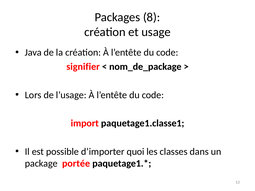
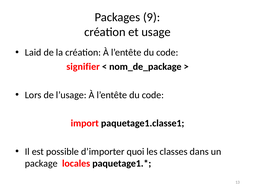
8: 8 -> 9
Java: Java -> Laid
portée: portée -> locales
